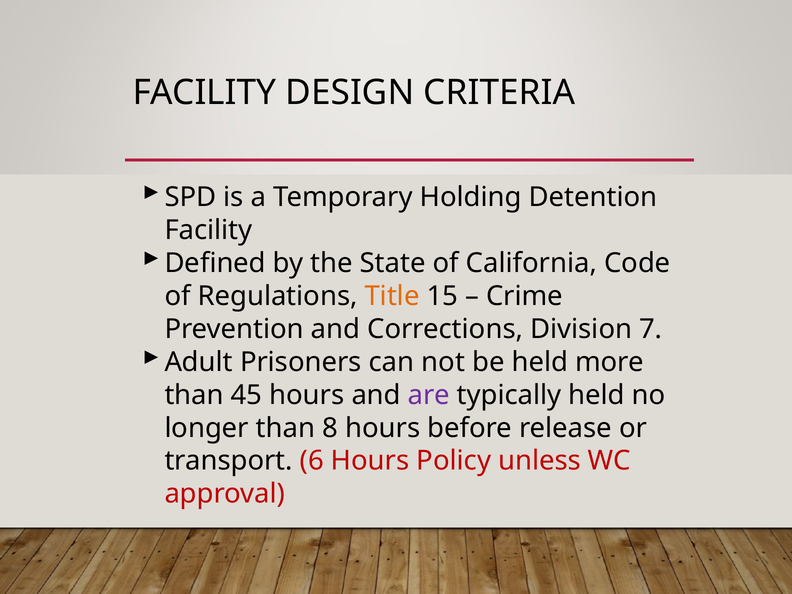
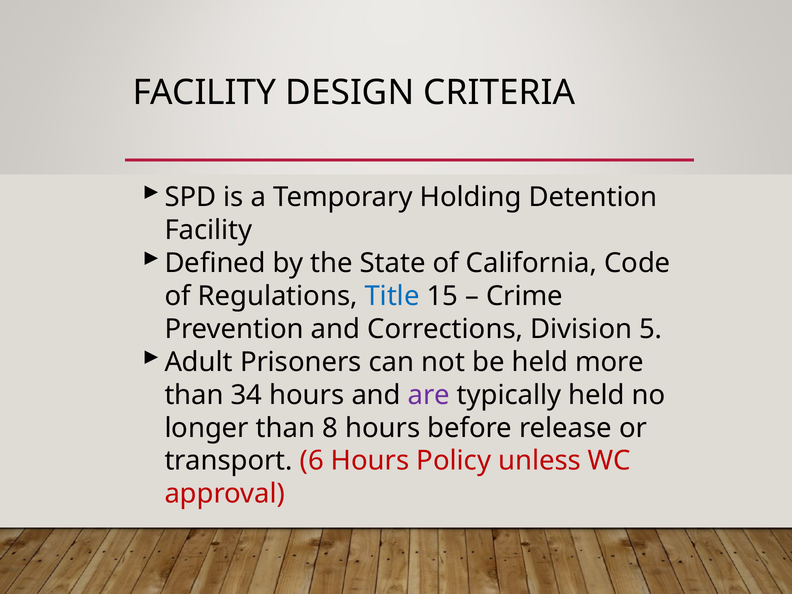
Title colour: orange -> blue
7: 7 -> 5
45: 45 -> 34
